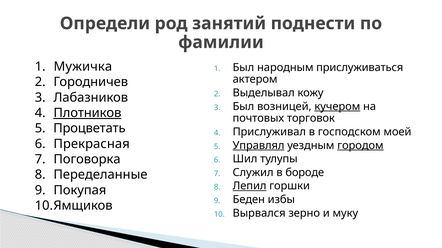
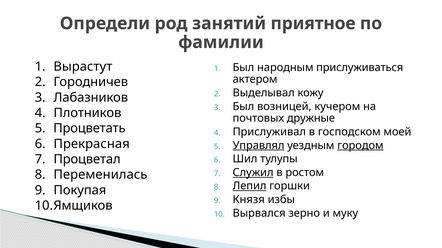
поднести: поднести -> приятное
Мужичка: Мужичка -> Вырастут
кучером underline: present -> none
Плотников underline: present -> none
торговок: торговок -> дружные
Поговорка: Поговорка -> Процветал
Переделанные: Переделанные -> Переменилась
Служил underline: none -> present
бороде: бороде -> ростом
Беден: Беден -> Князя
